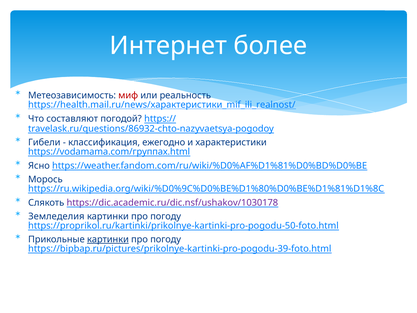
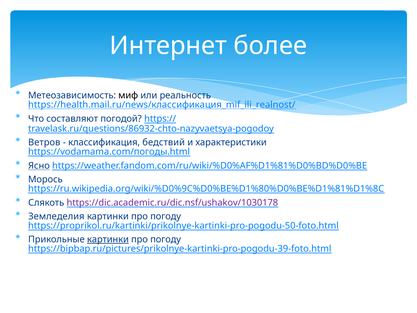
миф colour: red -> black
https://health.mail.ru/news/характеристики_mif_ili_realnost/: https://health.mail.ru/news/характеристики_mif_ili_realnost/ -> https://health.mail.ru/news/классификация_mif_ili_realnost/
Гибели: Гибели -> Ветров
ежегодно: ежегодно -> бедствий
https://vodamama.com/группах.html: https://vodamama.com/группах.html -> https://vodamama.com/погоды.html
Ясно underline: none -> present
